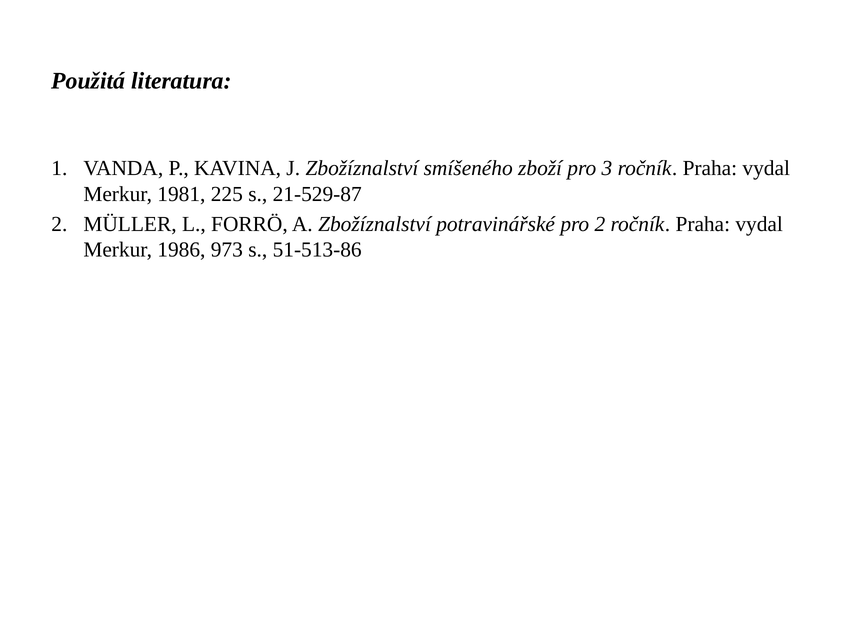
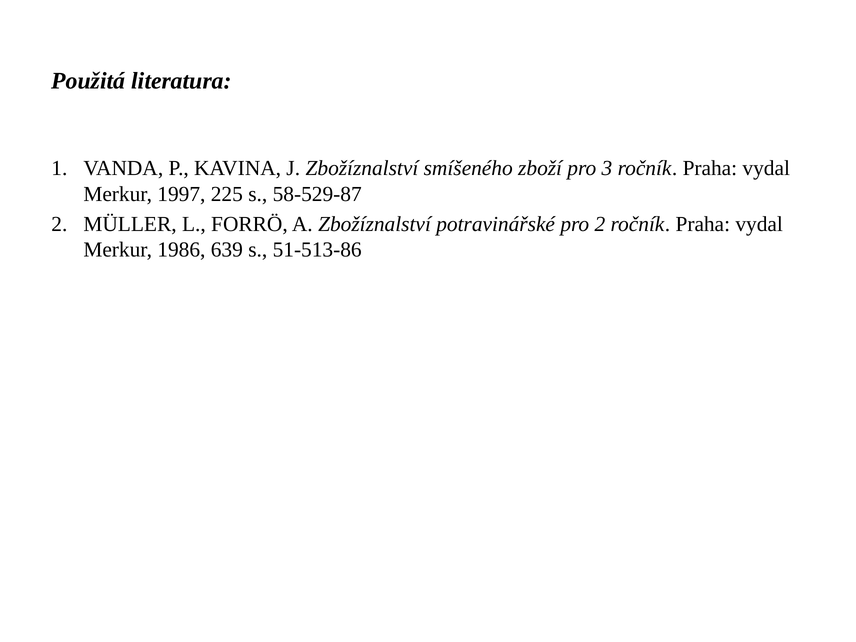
1981: 1981 -> 1997
21-529-87: 21-529-87 -> 58-529-87
973: 973 -> 639
